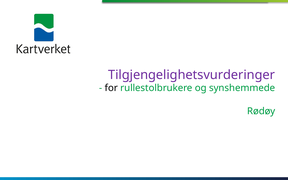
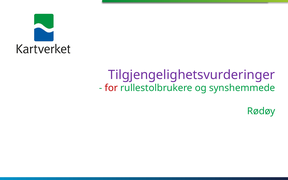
for colour: black -> red
